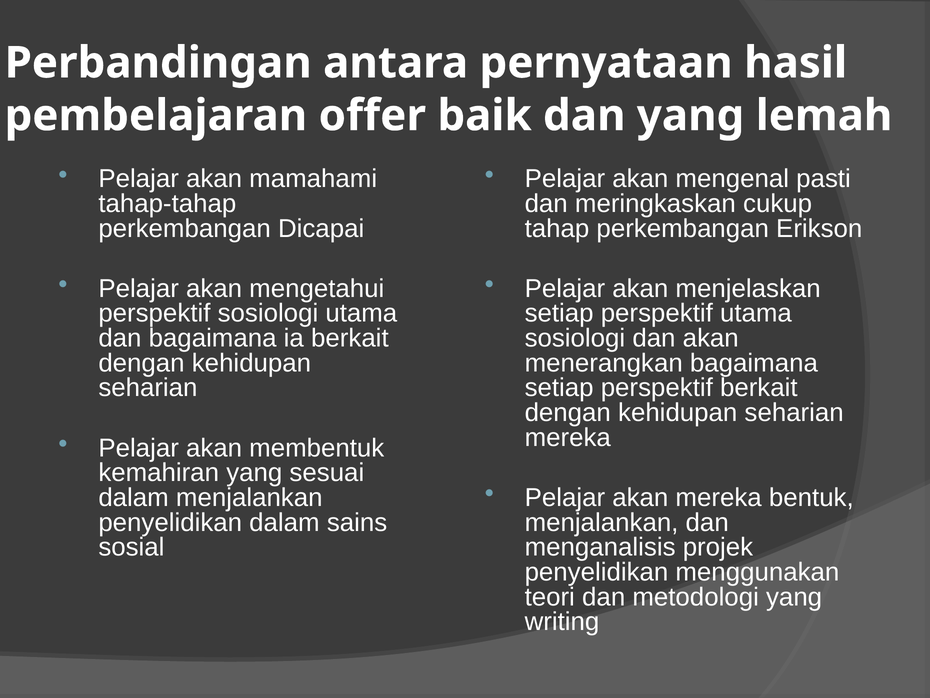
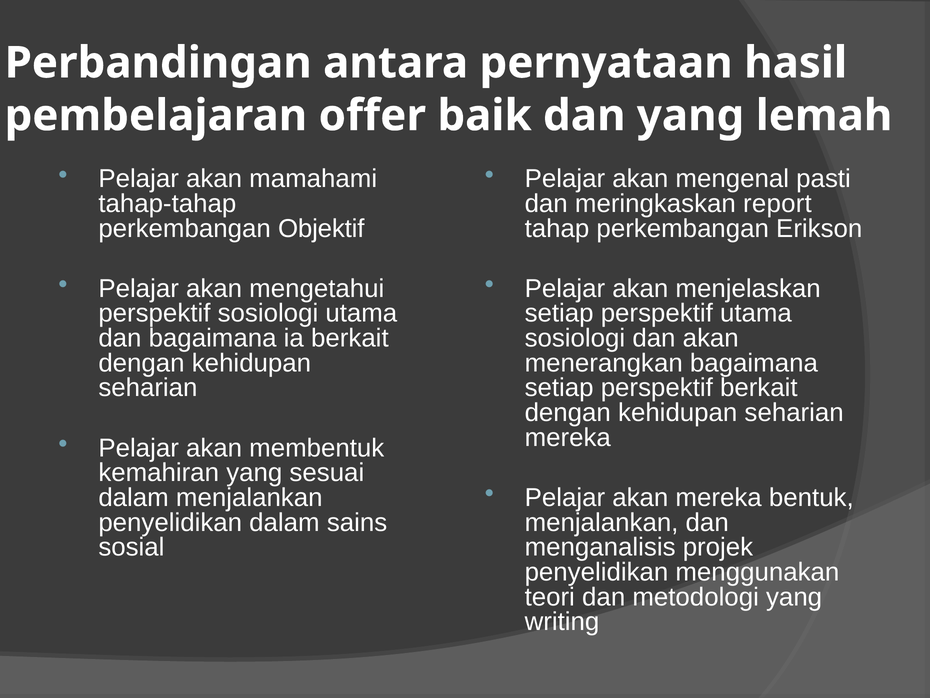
cukup: cukup -> report
Dicapai: Dicapai -> Objektif
